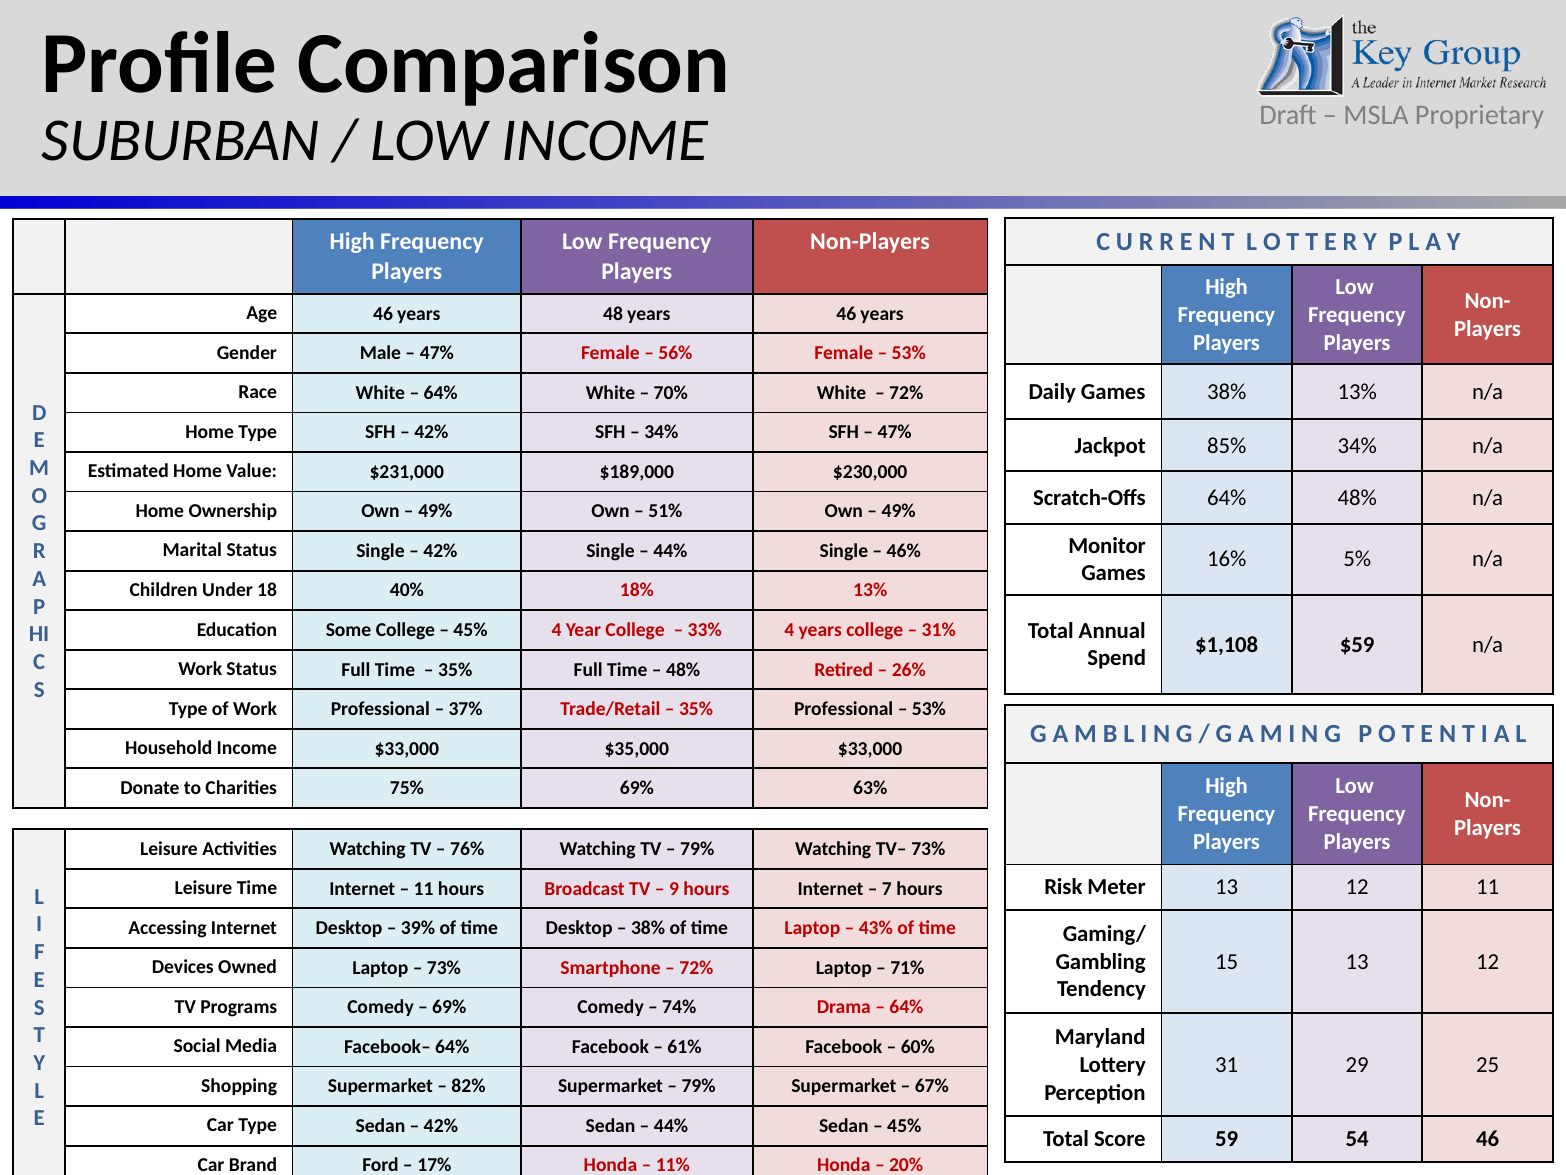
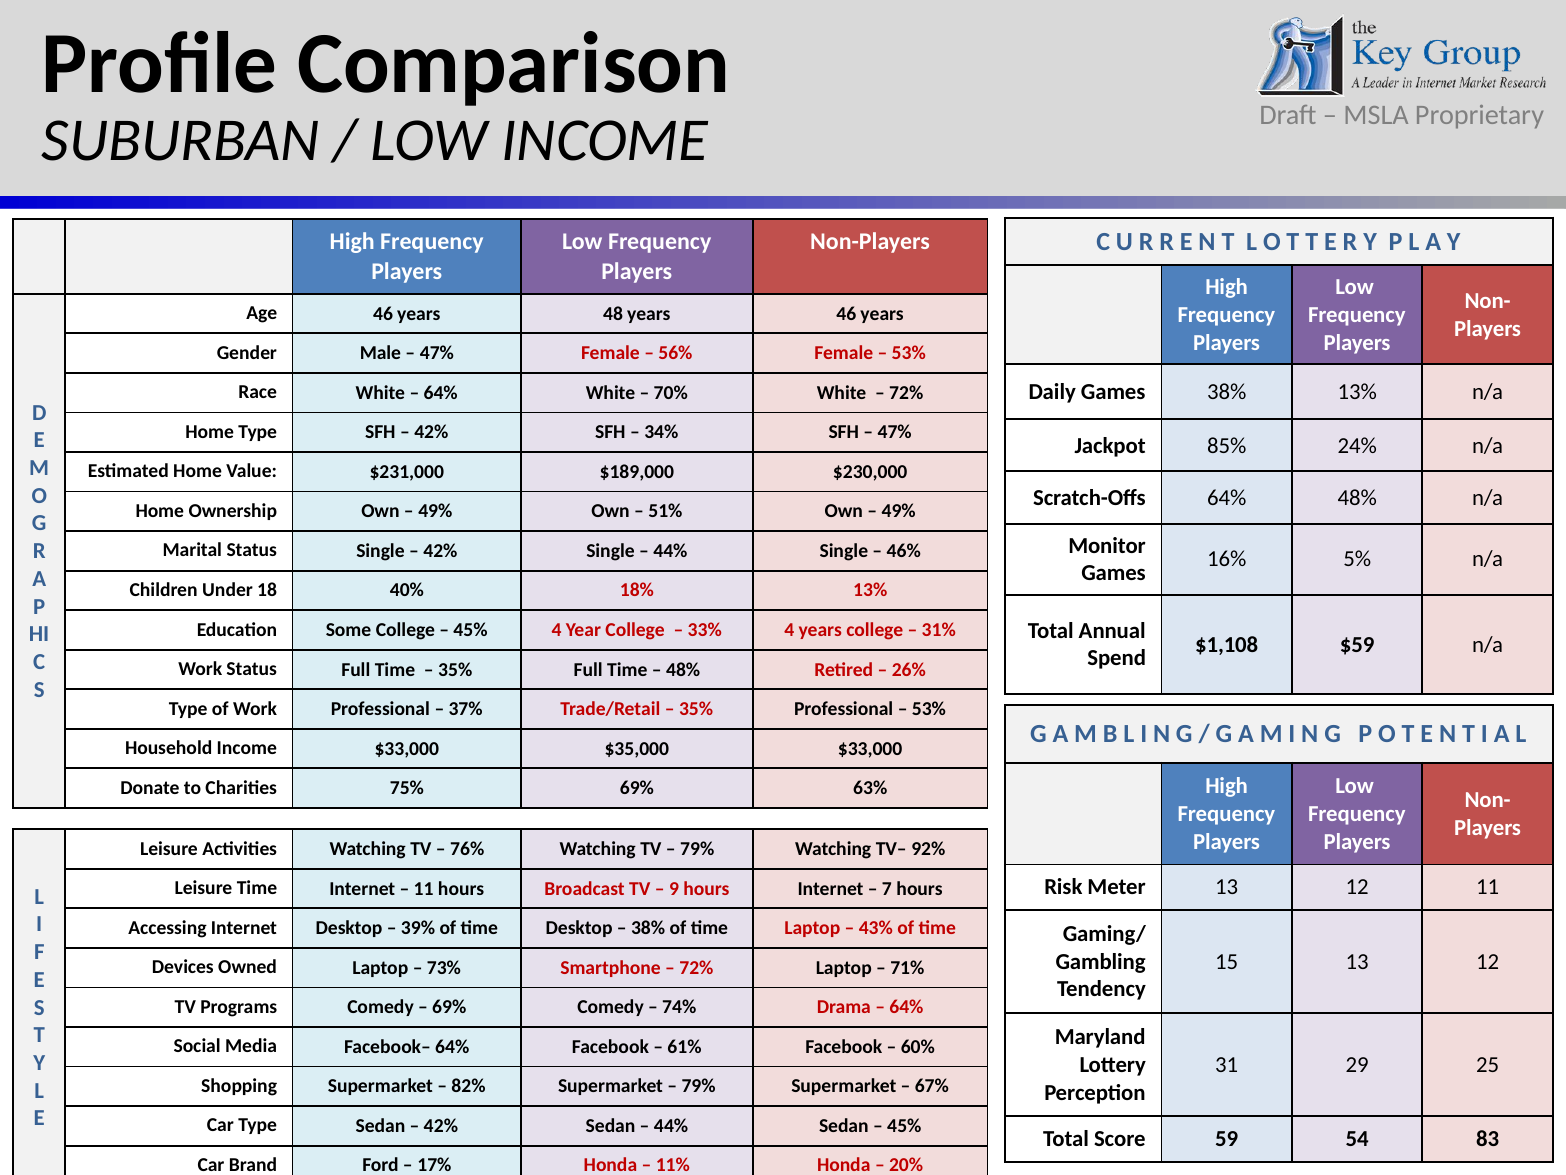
85% 34%: 34% -> 24%
TV– 73%: 73% -> 92%
54 46: 46 -> 83
